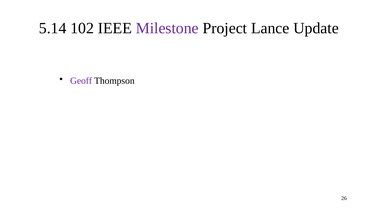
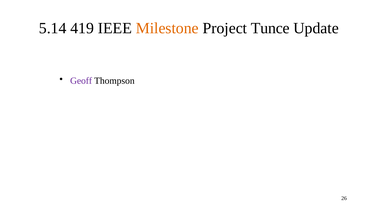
102: 102 -> 419
Milestone colour: purple -> orange
Lance: Lance -> Tunce
